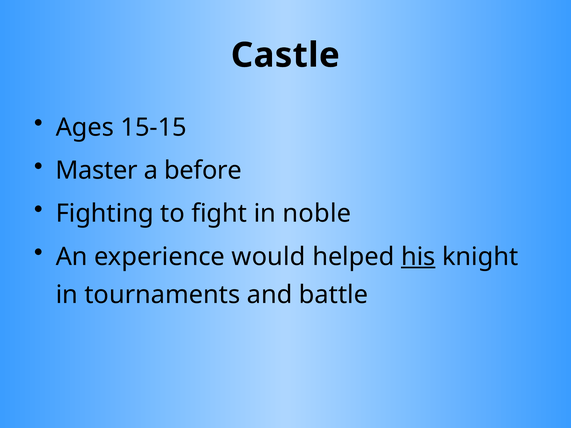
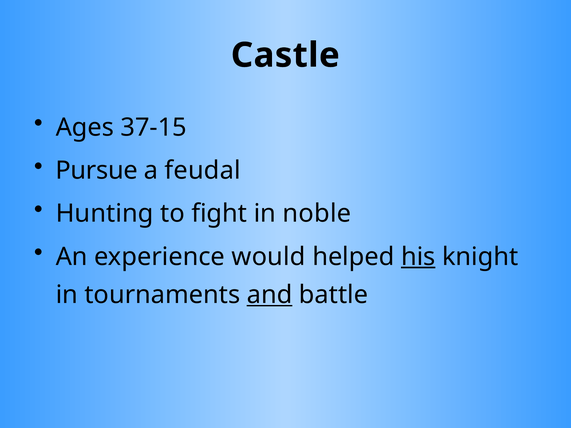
15-15: 15-15 -> 37-15
Master: Master -> Pursue
before: before -> feudal
Fighting: Fighting -> Hunting
and underline: none -> present
